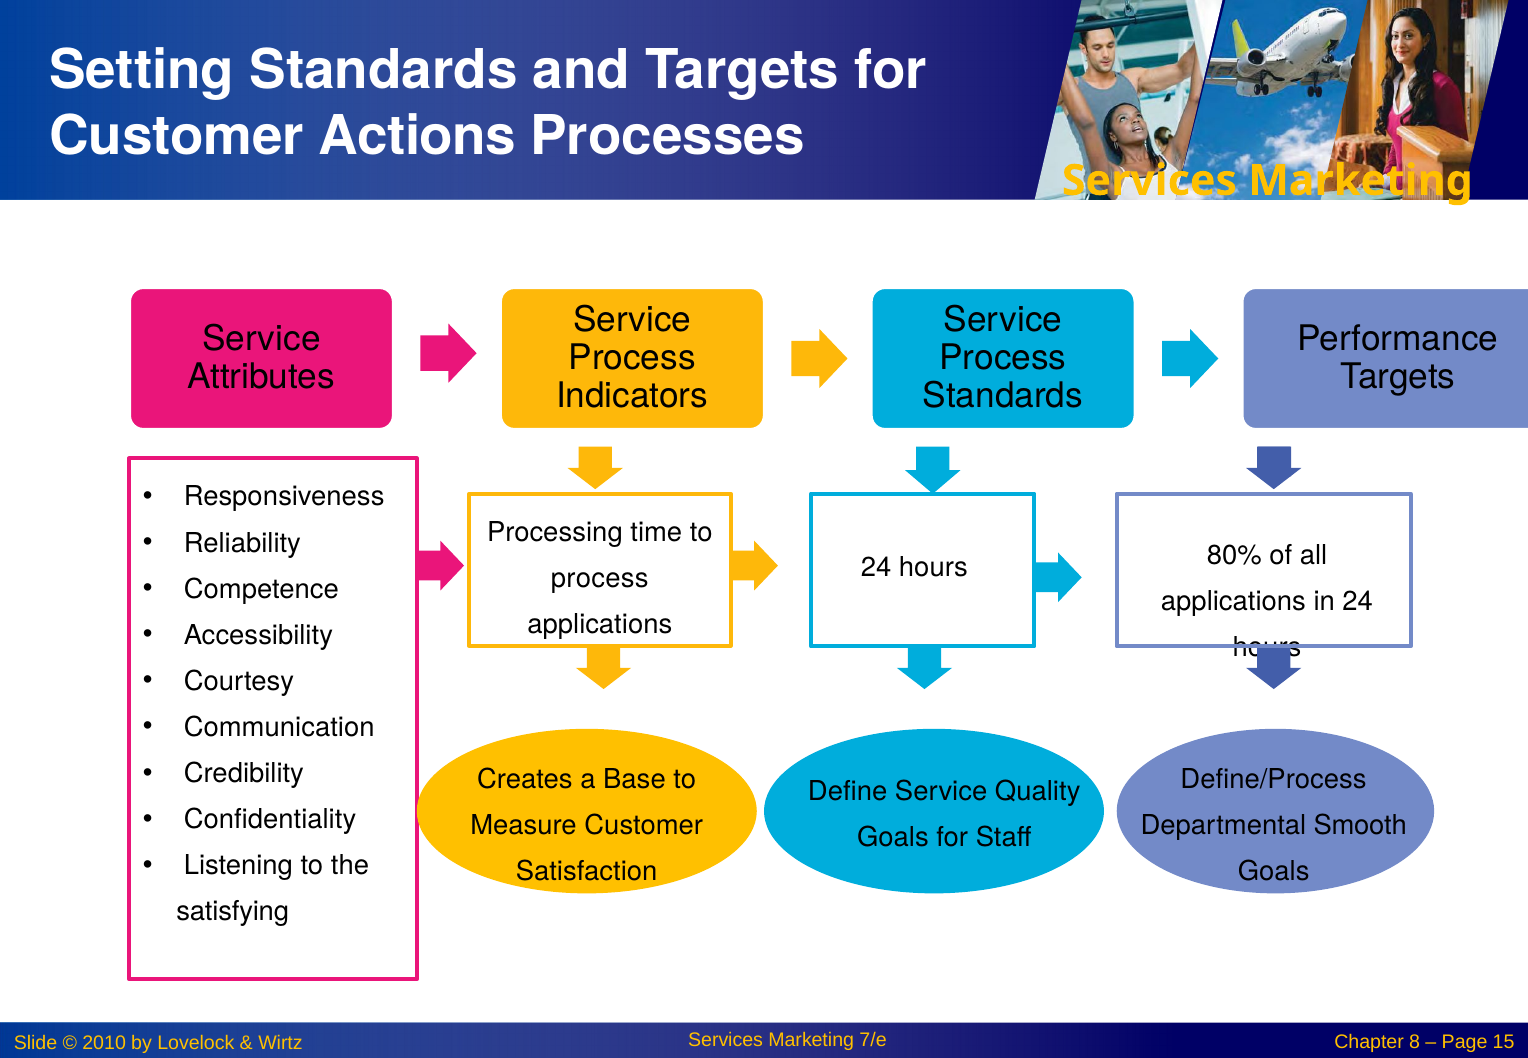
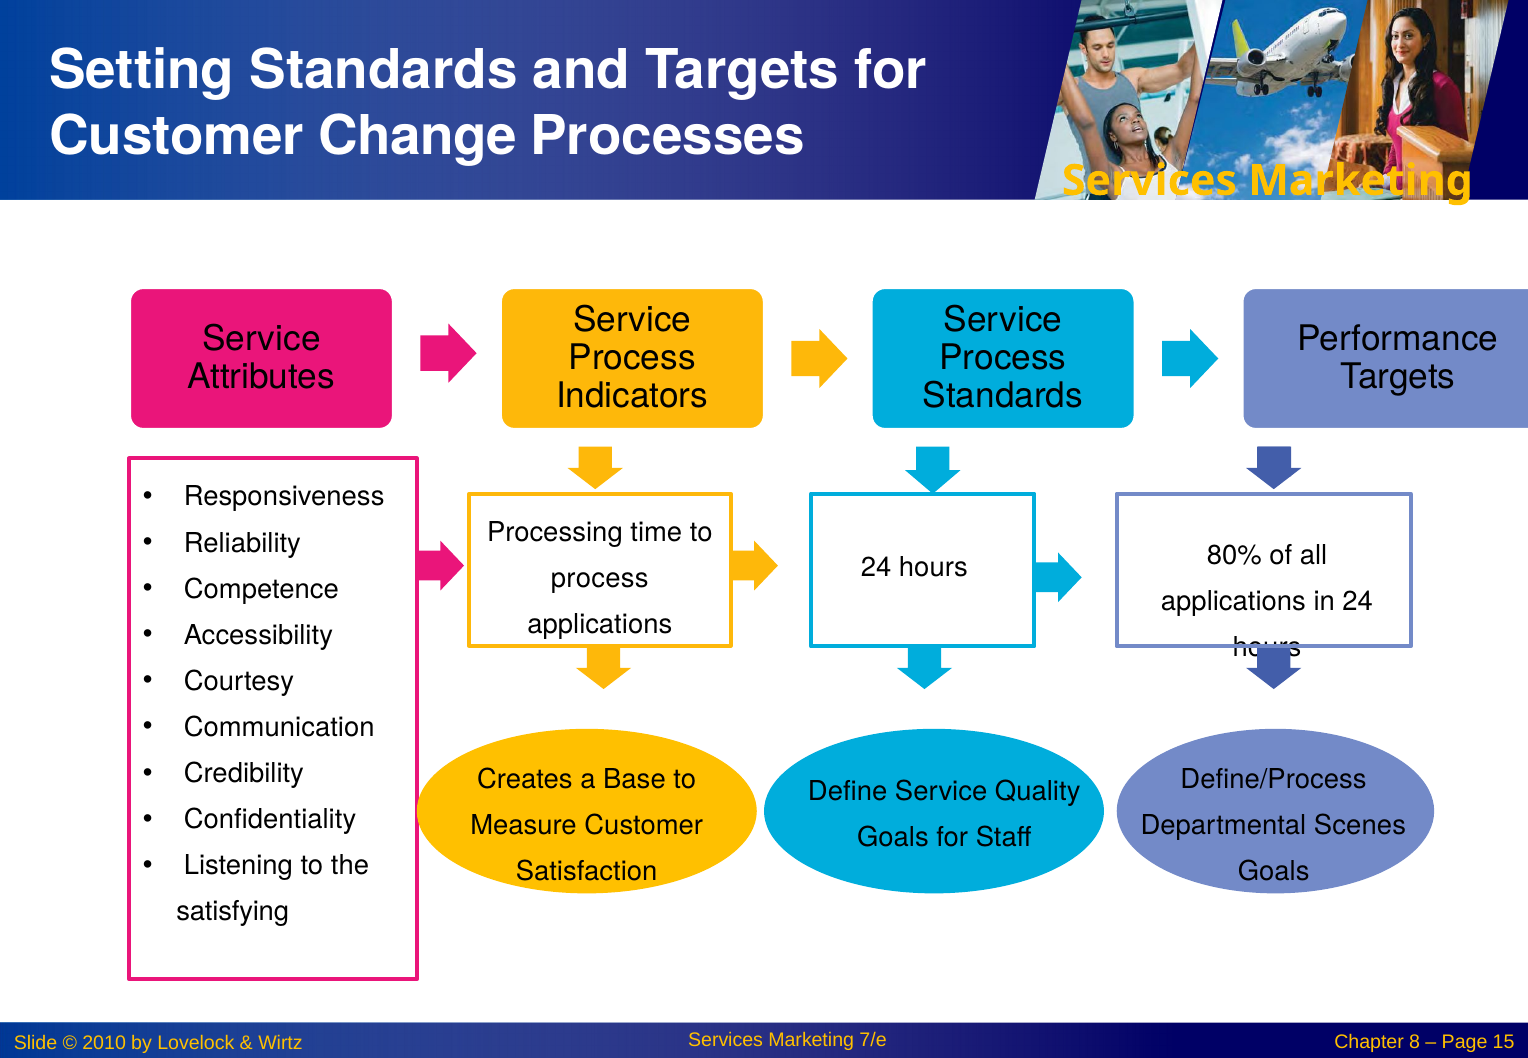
Actions: Actions -> Change
Smooth: Smooth -> Scenes
